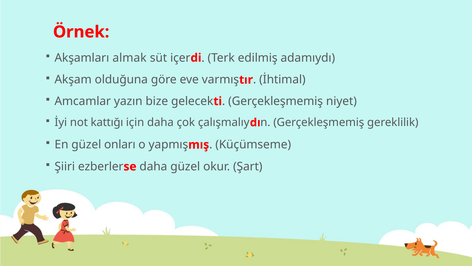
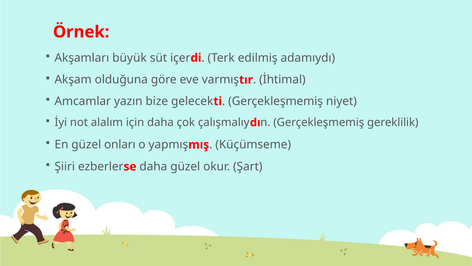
almak: almak -> büyük
kattığı: kattığı -> alalım
